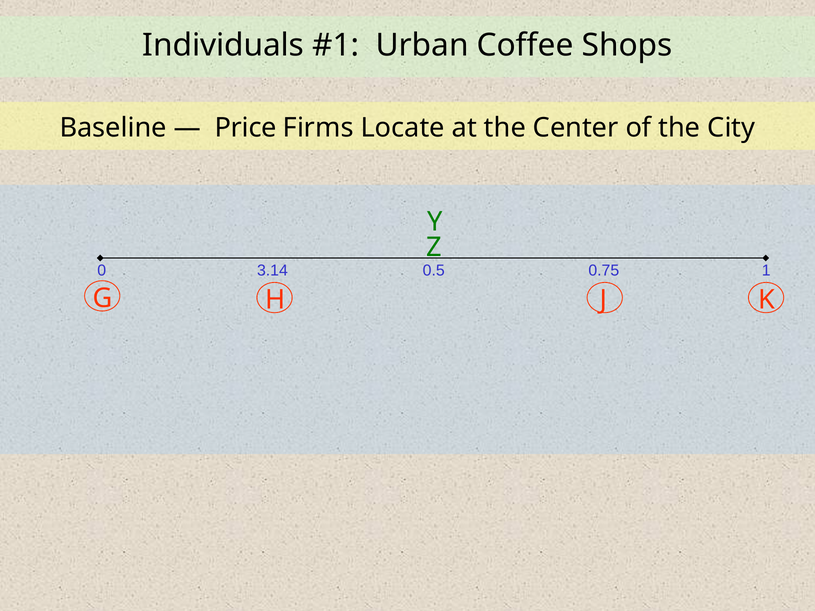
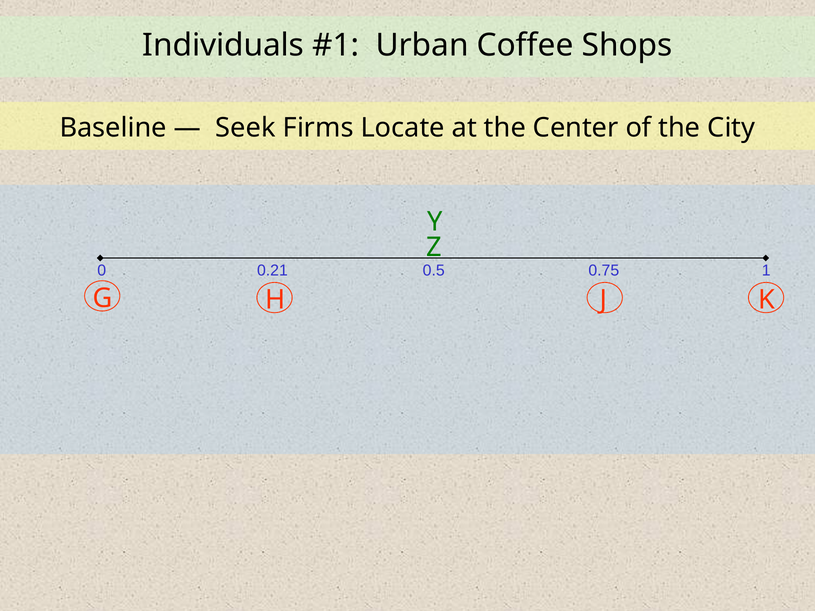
Price: Price -> Seek
3.14: 3.14 -> 0.21
